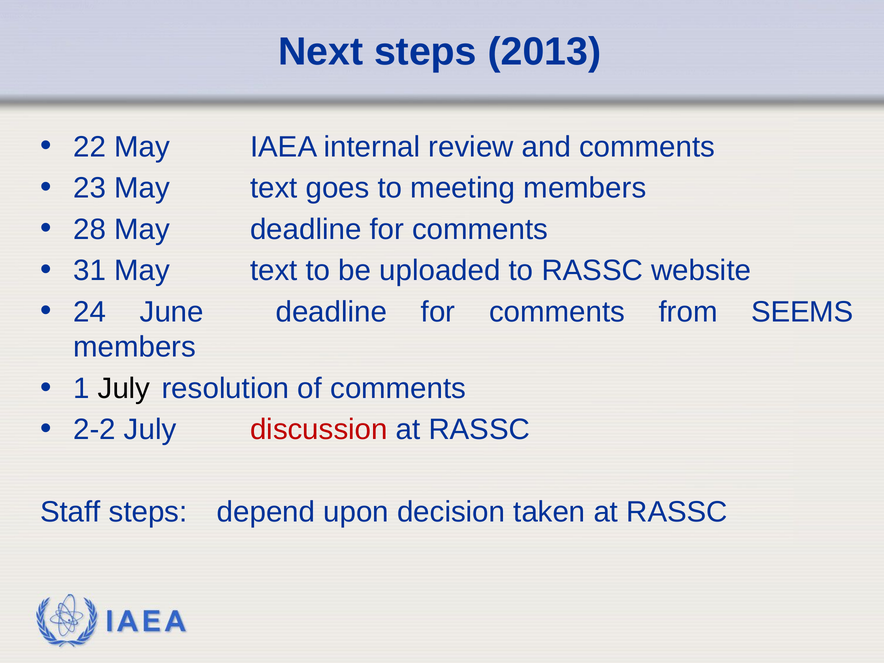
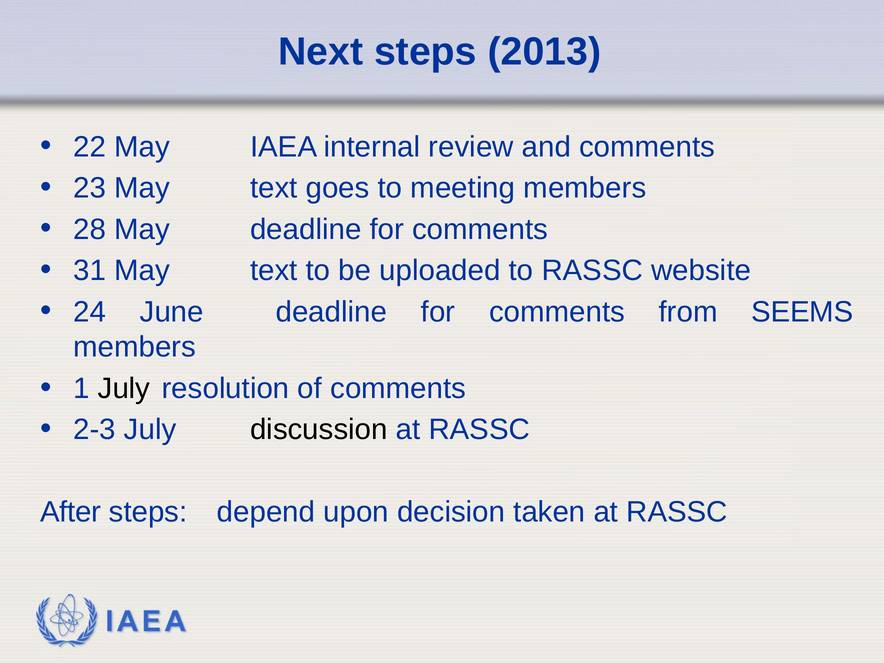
2-2: 2-2 -> 2-3
discussion colour: red -> black
Staff: Staff -> After
